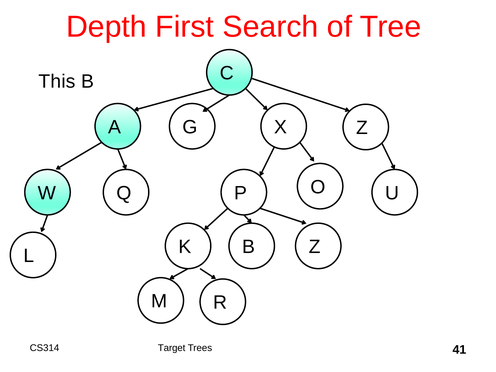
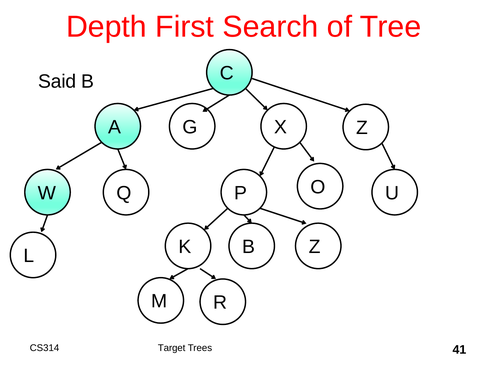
This: This -> Said
